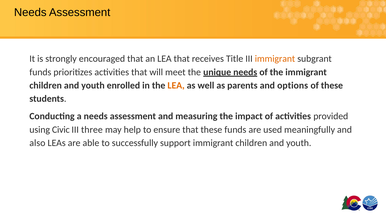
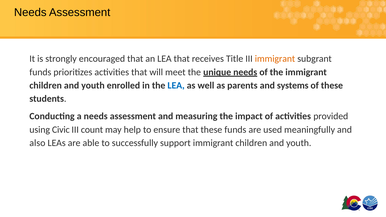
LEA at (176, 85) colour: orange -> blue
options: options -> systems
three: three -> count
